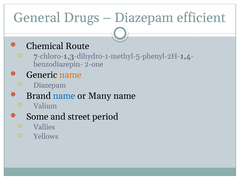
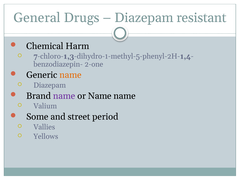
efficient: efficient -> resistant
Route: Route -> Harm
name at (64, 96) colour: blue -> purple
or Many: Many -> Name
